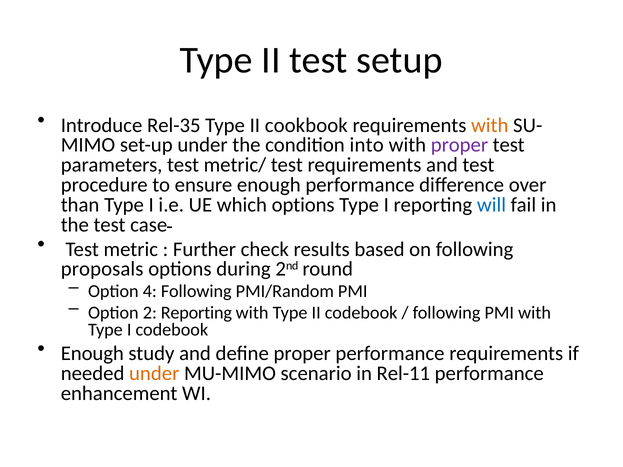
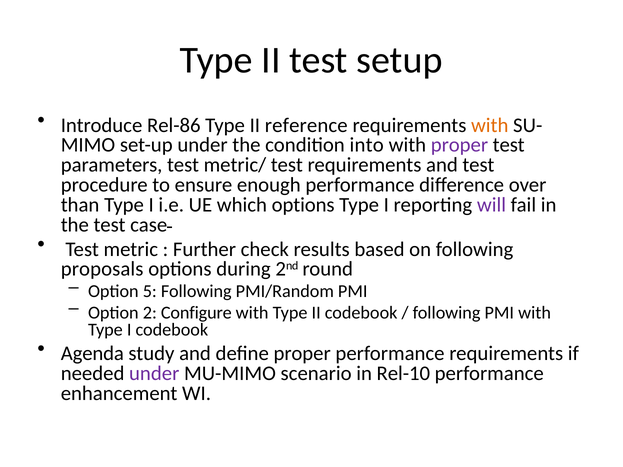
Rel-35: Rel-35 -> Rel-86
cookbook: cookbook -> reference
will colour: blue -> purple
4: 4 -> 5
2 Reporting: Reporting -> Configure
Enough at (92, 354): Enough -> Agenda
under at (154, 374) colour: orange -> purple
Rel-11: Rel-11 -> Rel-10
